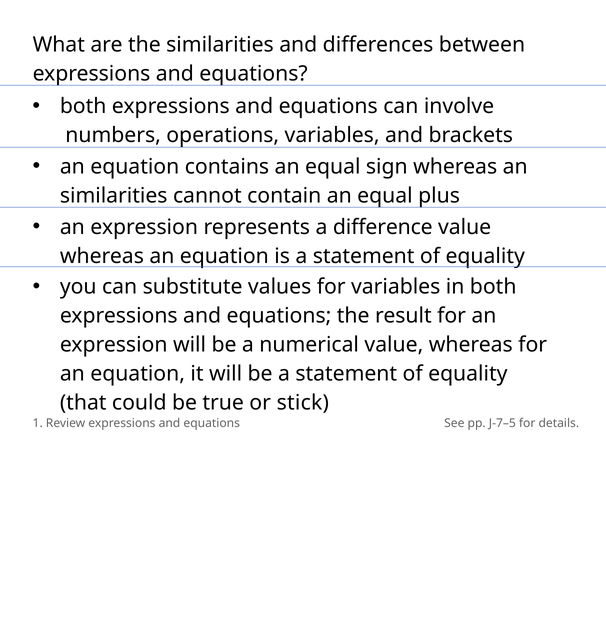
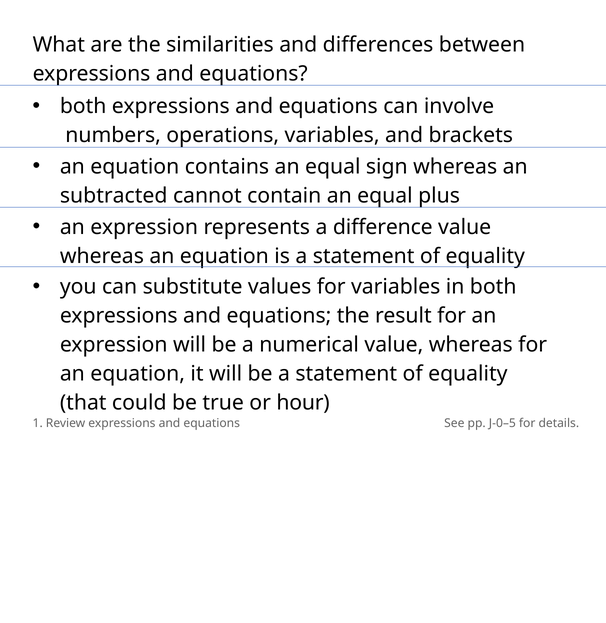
similarities at (114, 196): similarities -> subtracted
stick: stick -> hour
J-7–5: J-7–5 -> J-0–5
